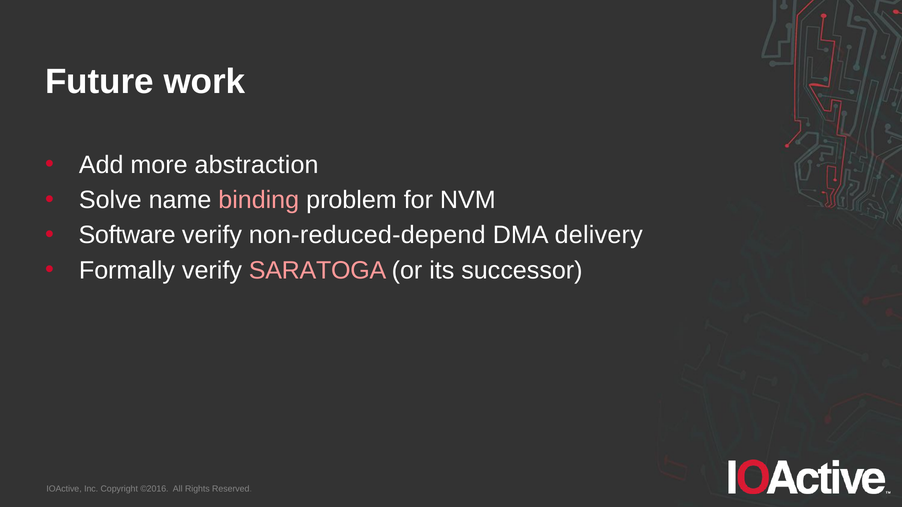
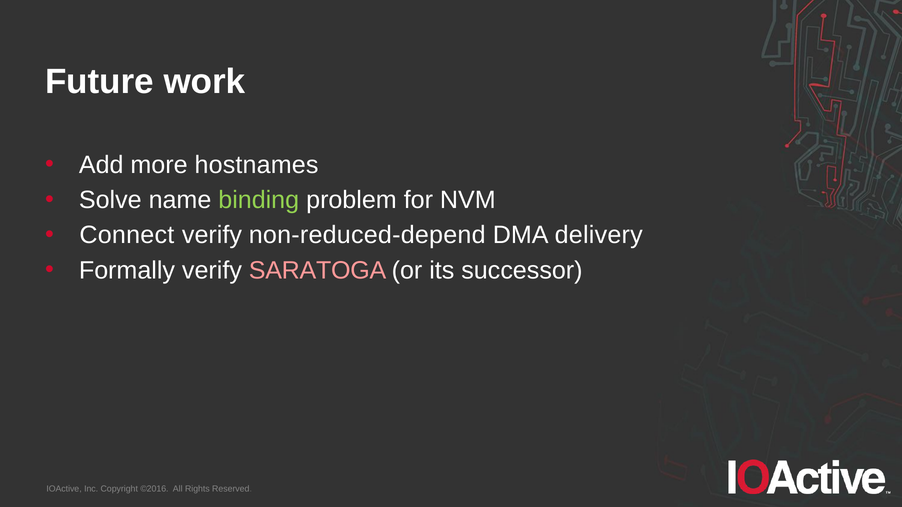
abstraction: abstraction -> hostnames
binding colour: pink -> light green
Software: Software -> Connect
